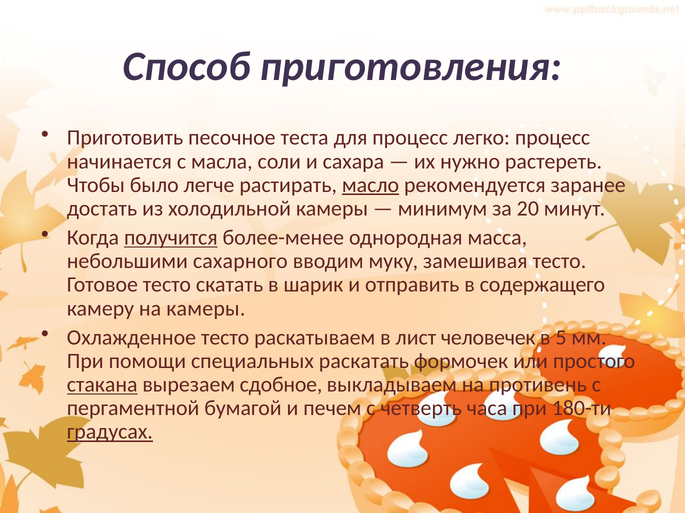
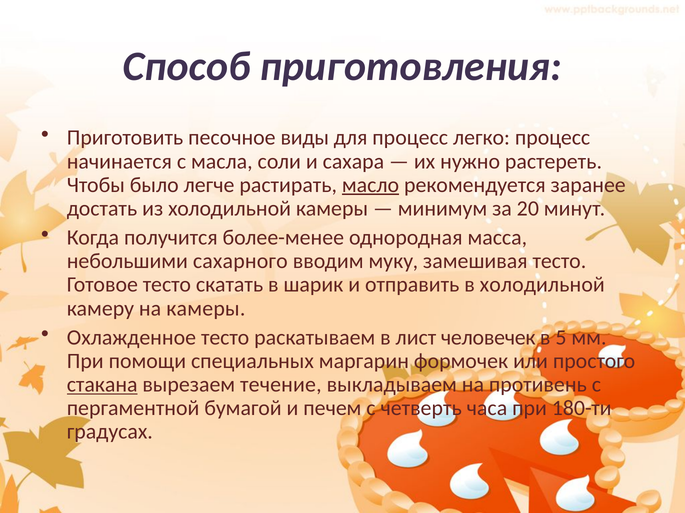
теста: теста -> виды
получится underline: present -> none
в содержащего: содержащего -> холодильной
раскатать: раскатать -> маргарин
сдобное: сдобное -> течение
градусах underline: present -> none
